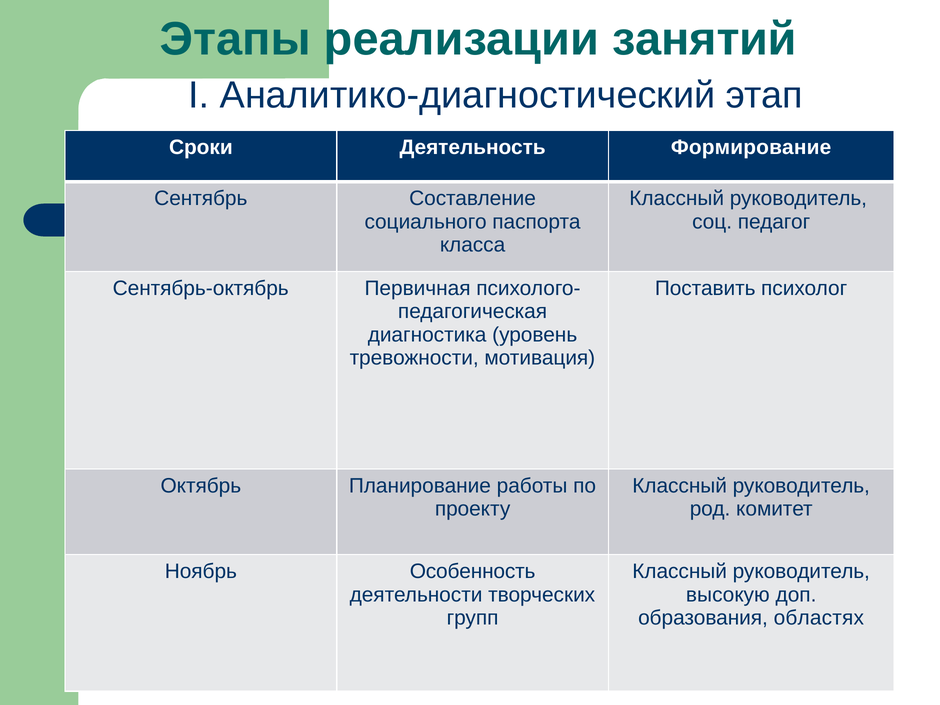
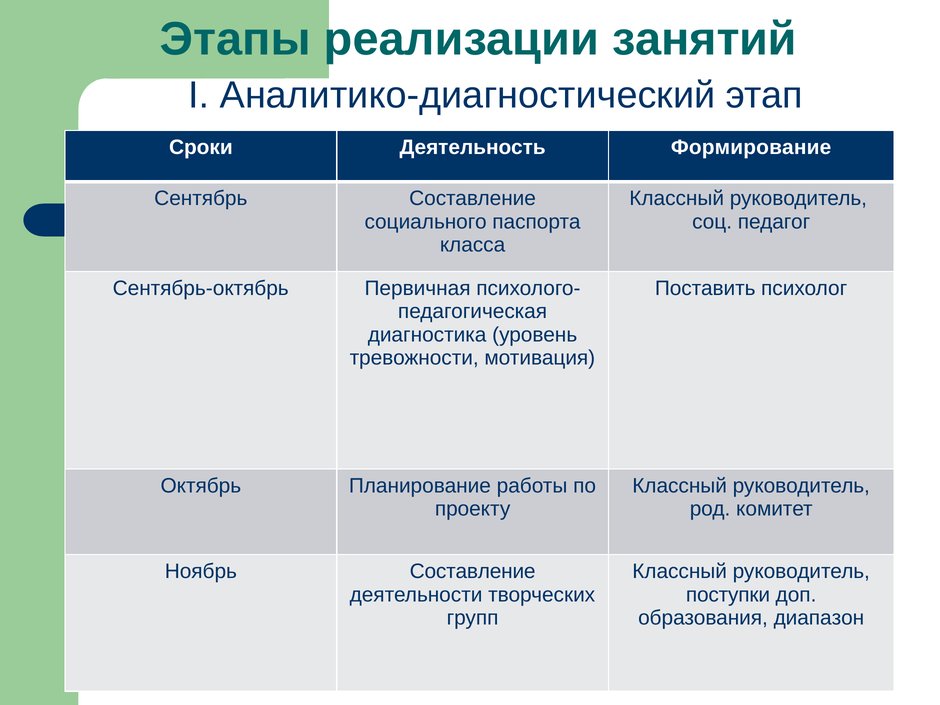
Ноябрь Особенность: Особенность -> Составление
высокую: высокую -> поступки
областях: областях -> диапазон
